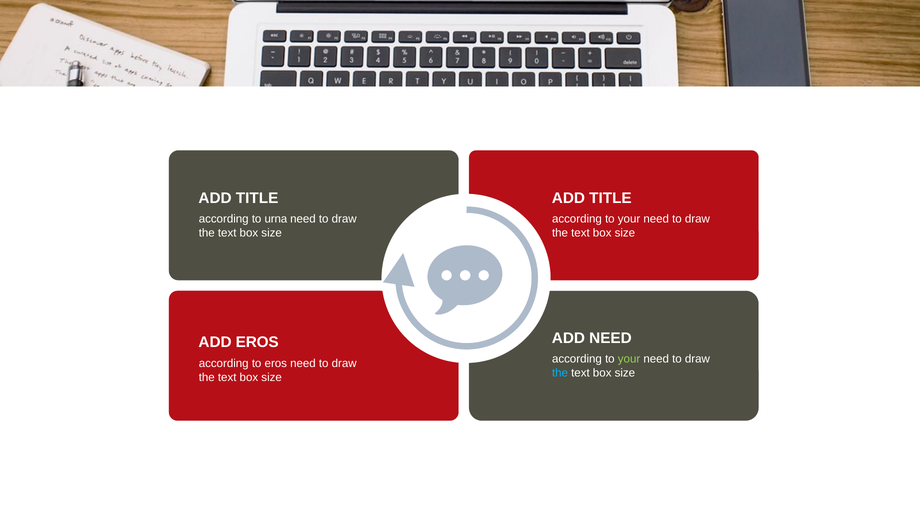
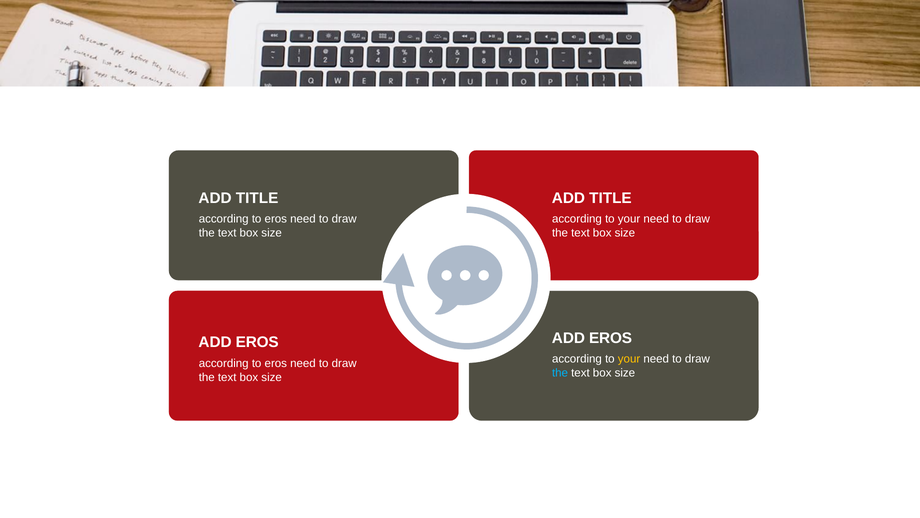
urna at (276, 219): urna -> eros
NEED at (610, 338): NEED -> EROS
your at (629, 359) colour: light green -> yellow
